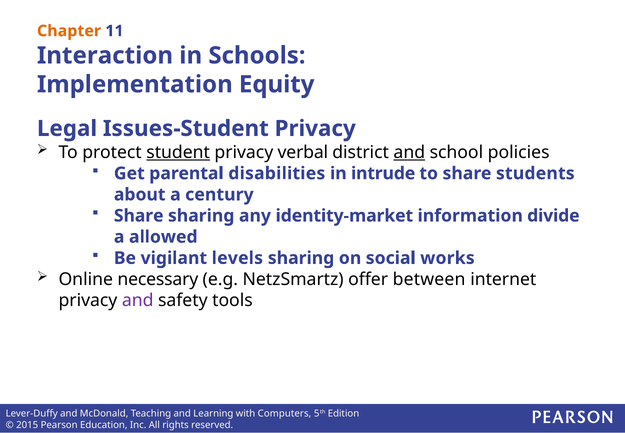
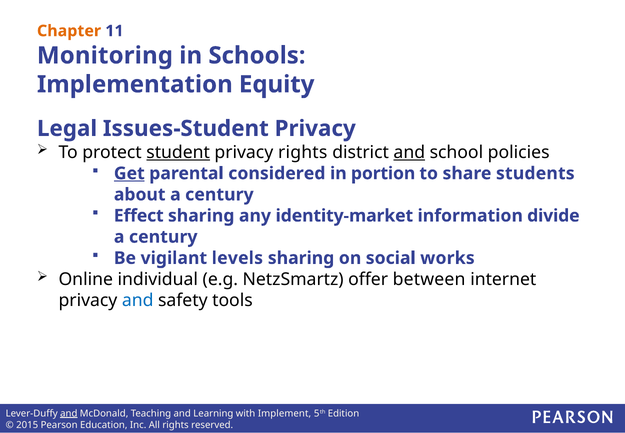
Interaction: Interaction -> Monitoring
privacy verbal: verbal -> rights
Get underline: none -> present
disabilities: disabilities -> considered
intrude: intrude -> portion
Share at (139, 216): Share -> Effect
allowed at (163, 237): allowed -> century
necessary: necessary -> individual
and at (138, 300) colour: purple -> blue
and at (69, 413) underline: none -> present
Computers: Computers -> Implement
